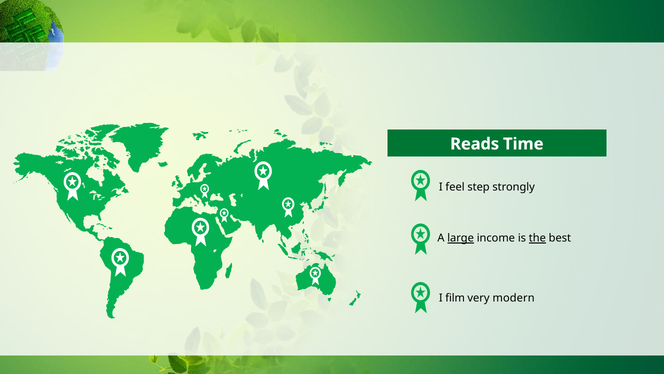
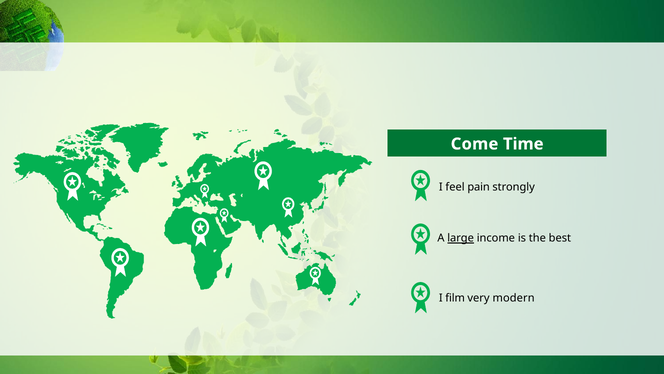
Reads: Reads -> Come
step: step -> pain
the underline: present -> none
